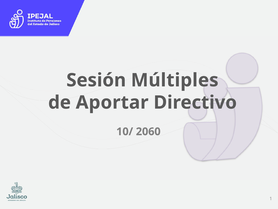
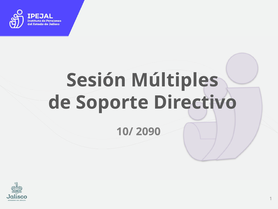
Aportar: Aportar -> Soporte
2060: 2060 -> 2090
